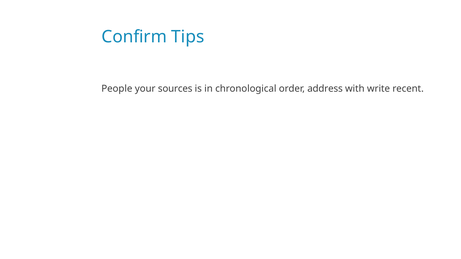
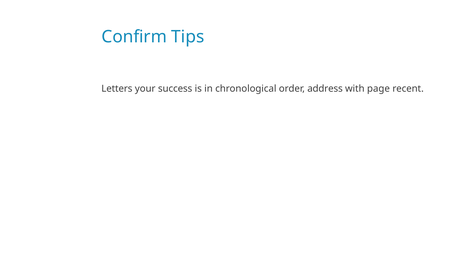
People: People -> Letters
sources: sources -> success
write: write -> page
